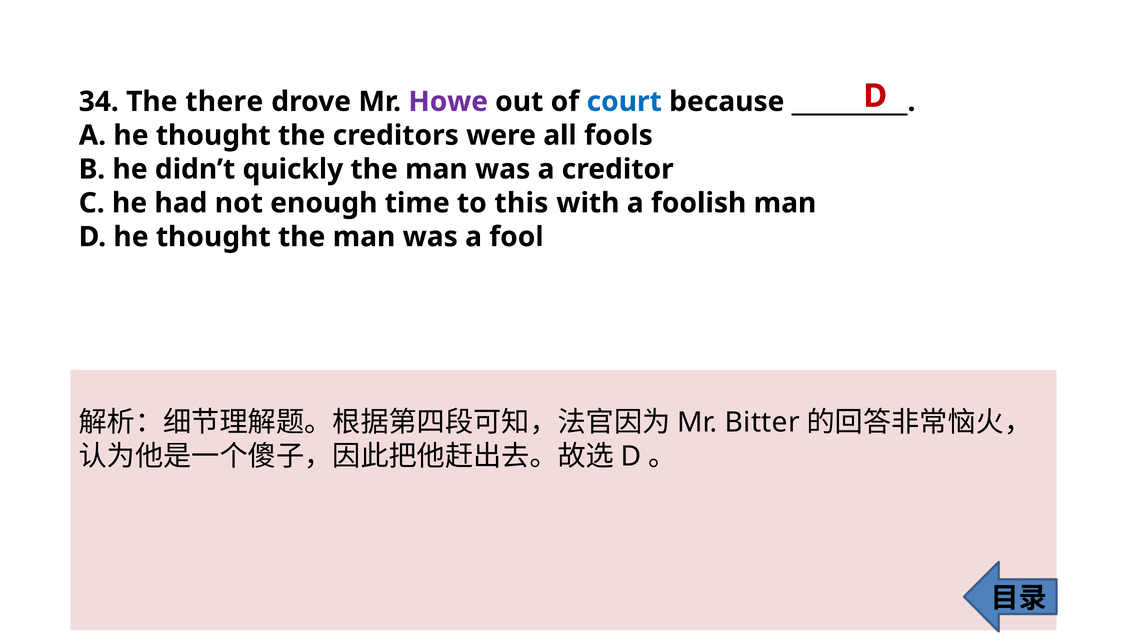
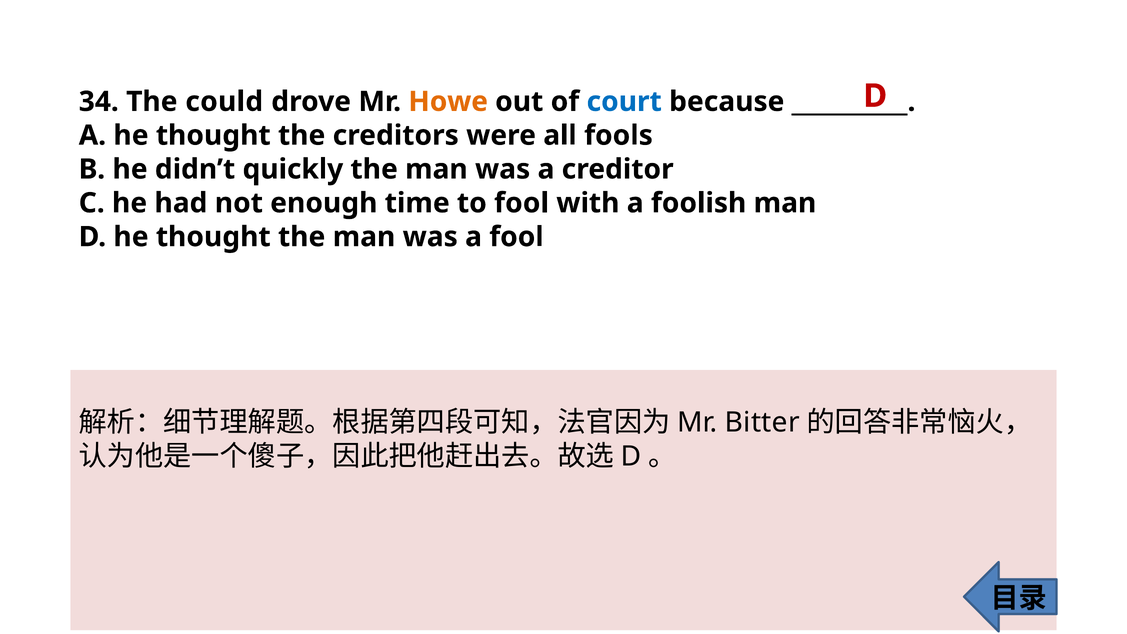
there: there -> could
Howe colour: purple -> orange
to this: this -> fool
